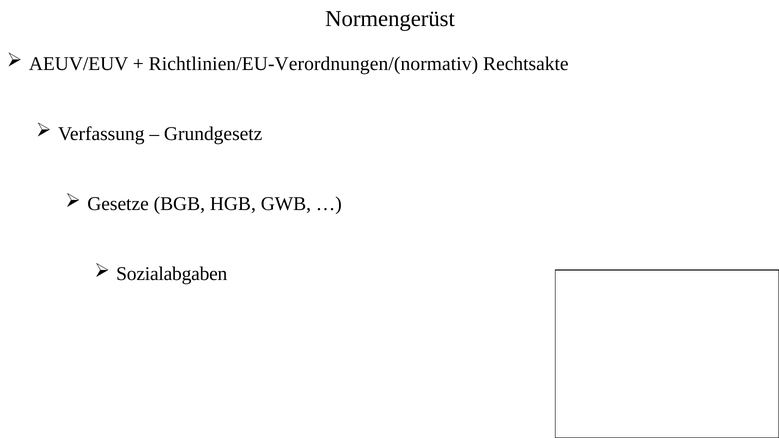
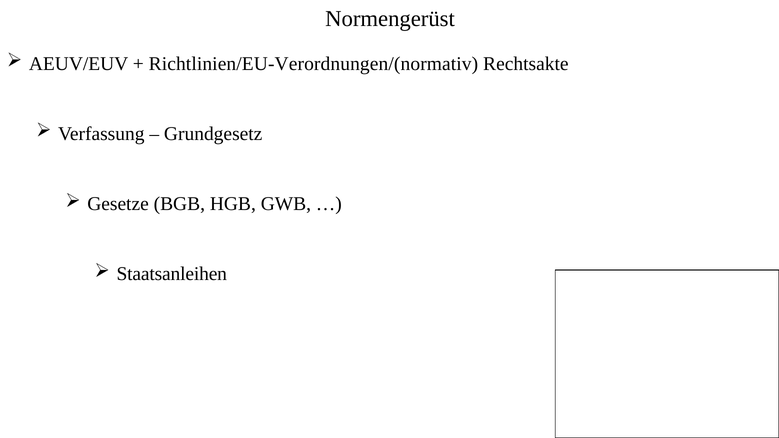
Sozialabgaben: Sozialabgaben -> Staatsanleihen
